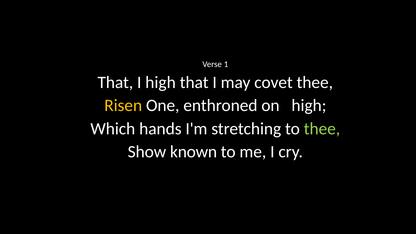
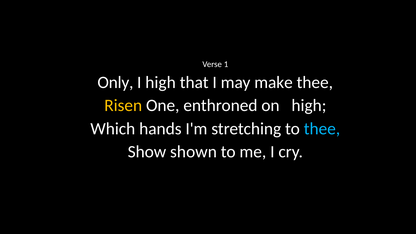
That at (115, 83): That -> Only
covet: covet -> make
thee at (322, 129) colour: light green -> light blue
known: known -> shown
